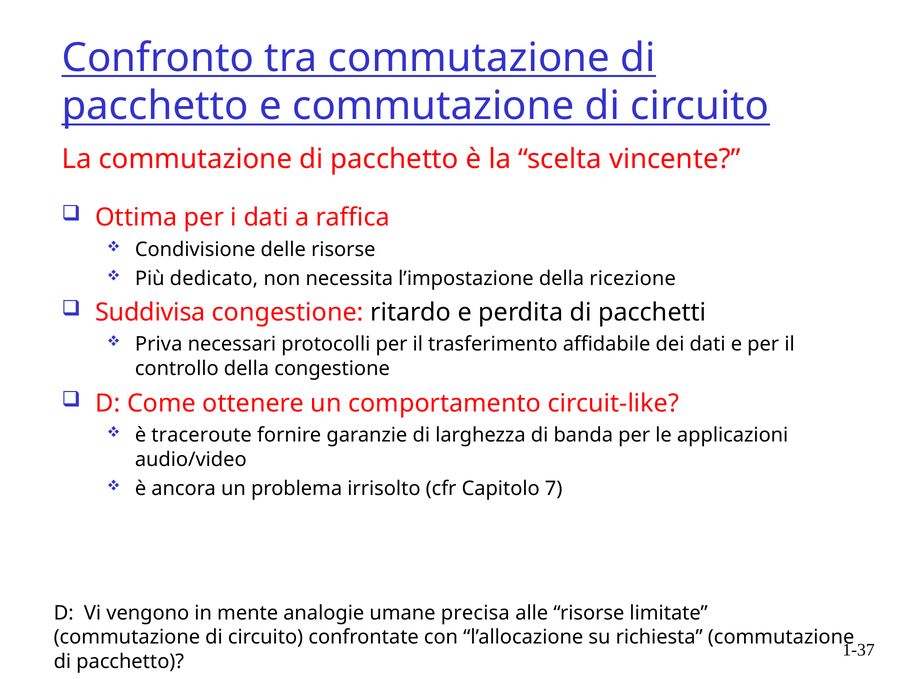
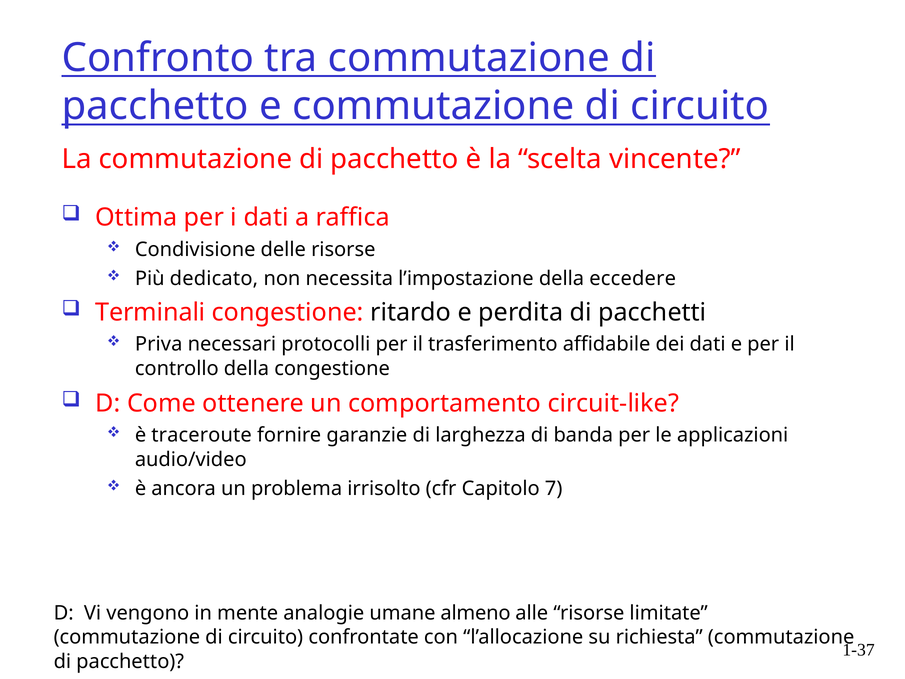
ricezione: ricezione -> eccedere
Suddivisa: Suddivisa -> Terminali
precisa: precisa -> almeno
